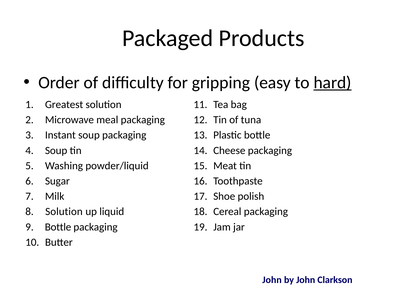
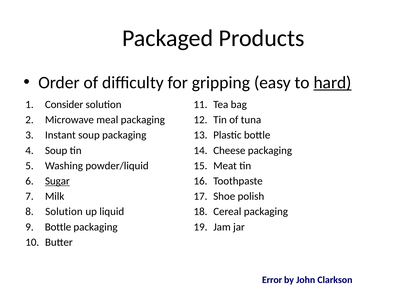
Greatest: Greatest -> Consider
Sugar underline: none -> present
John at (272, 280): John -> Error
